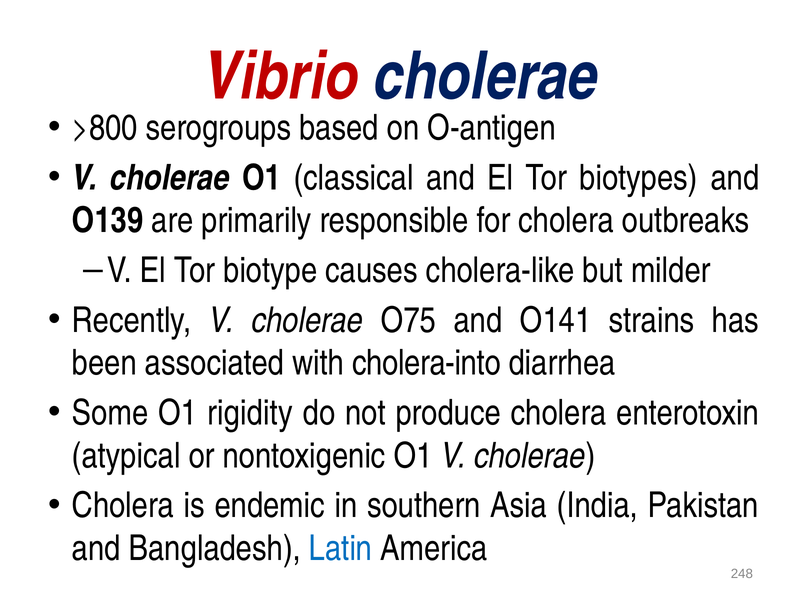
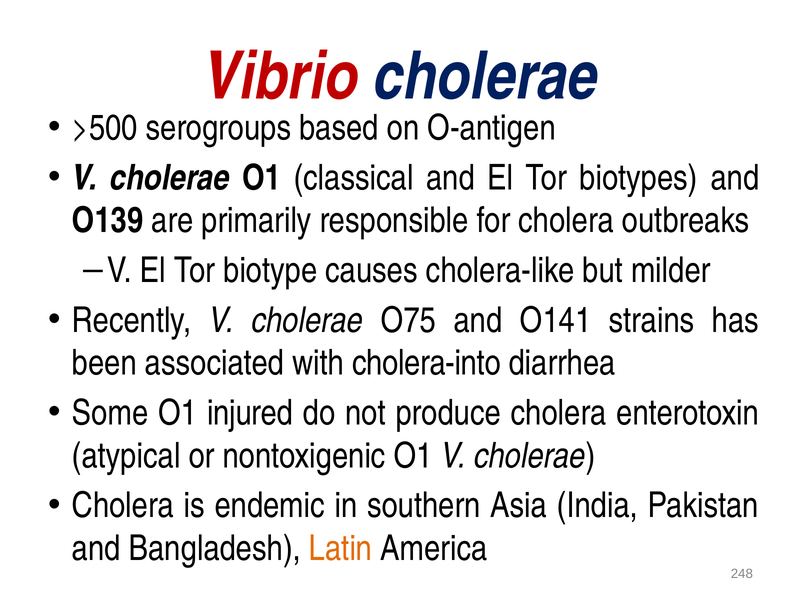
>800: >800 -> >500
rigidity: rigidity -> injured
Latin colour: blue -> orange
